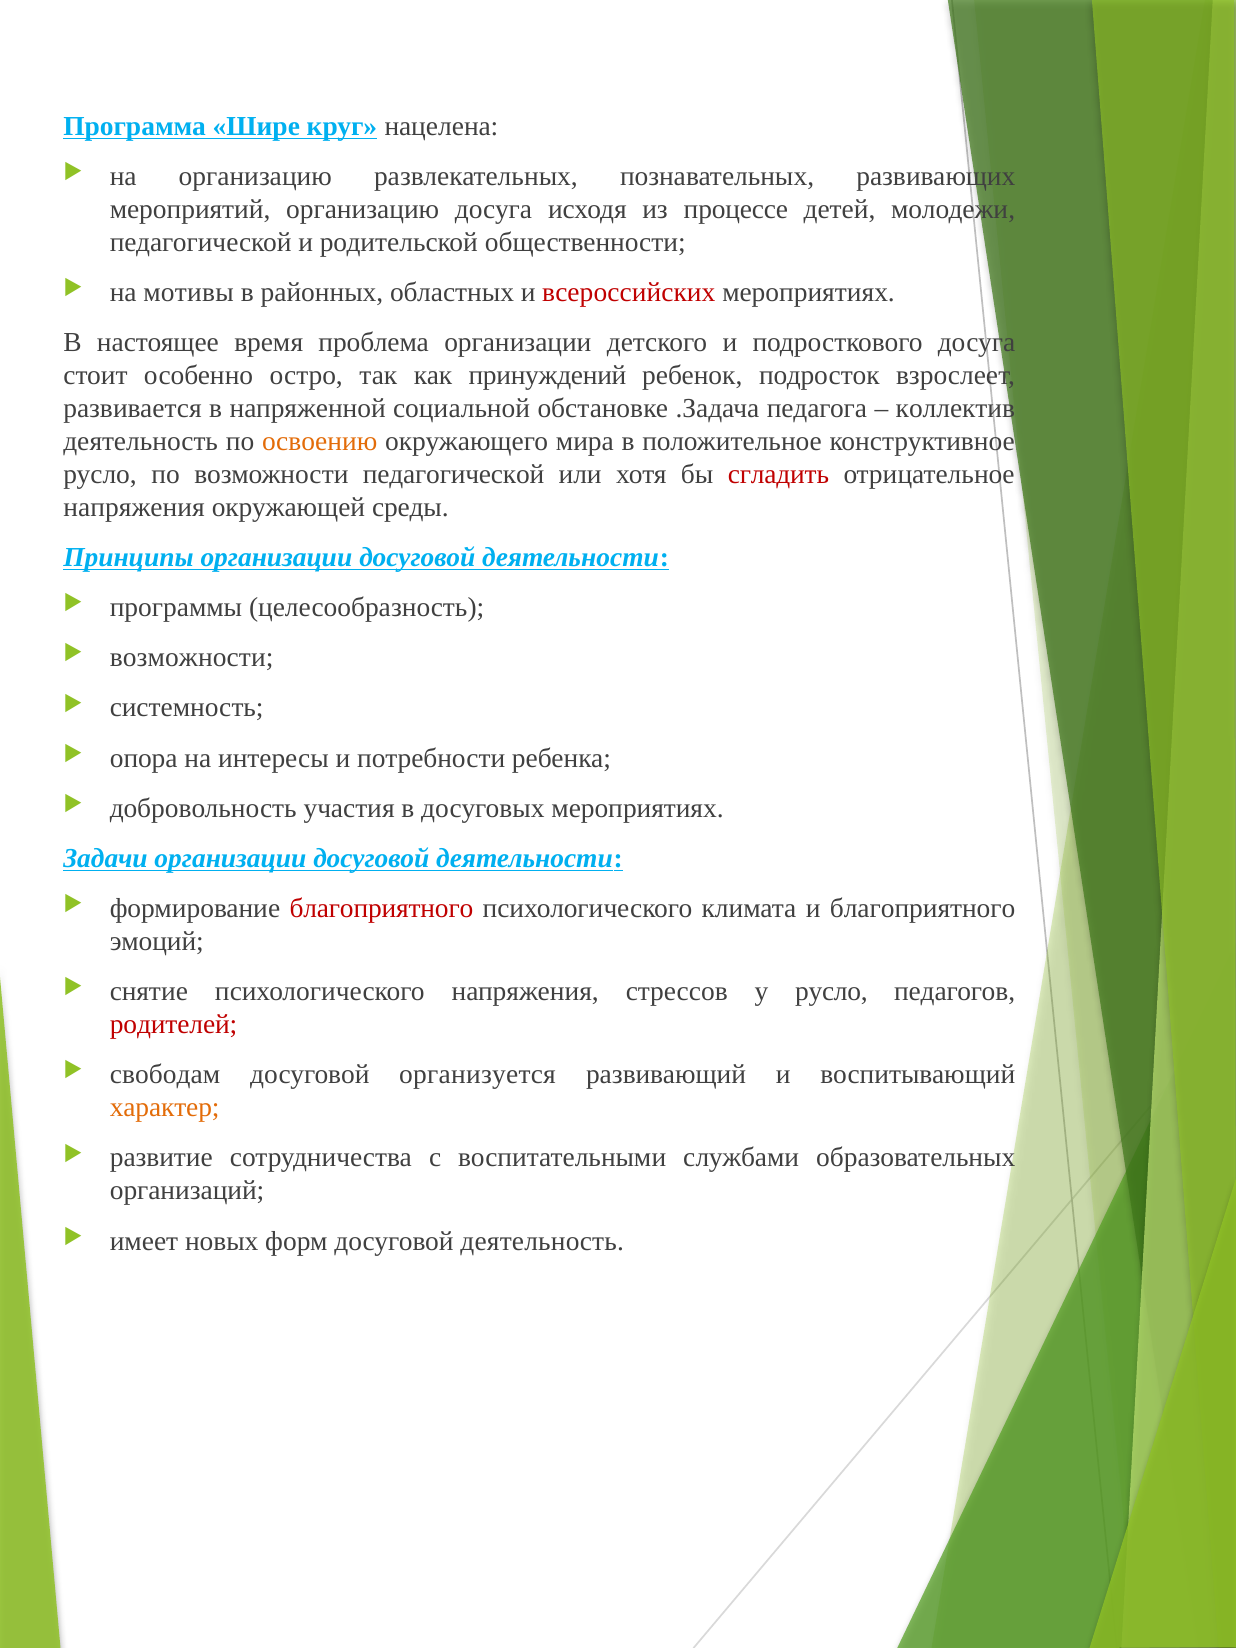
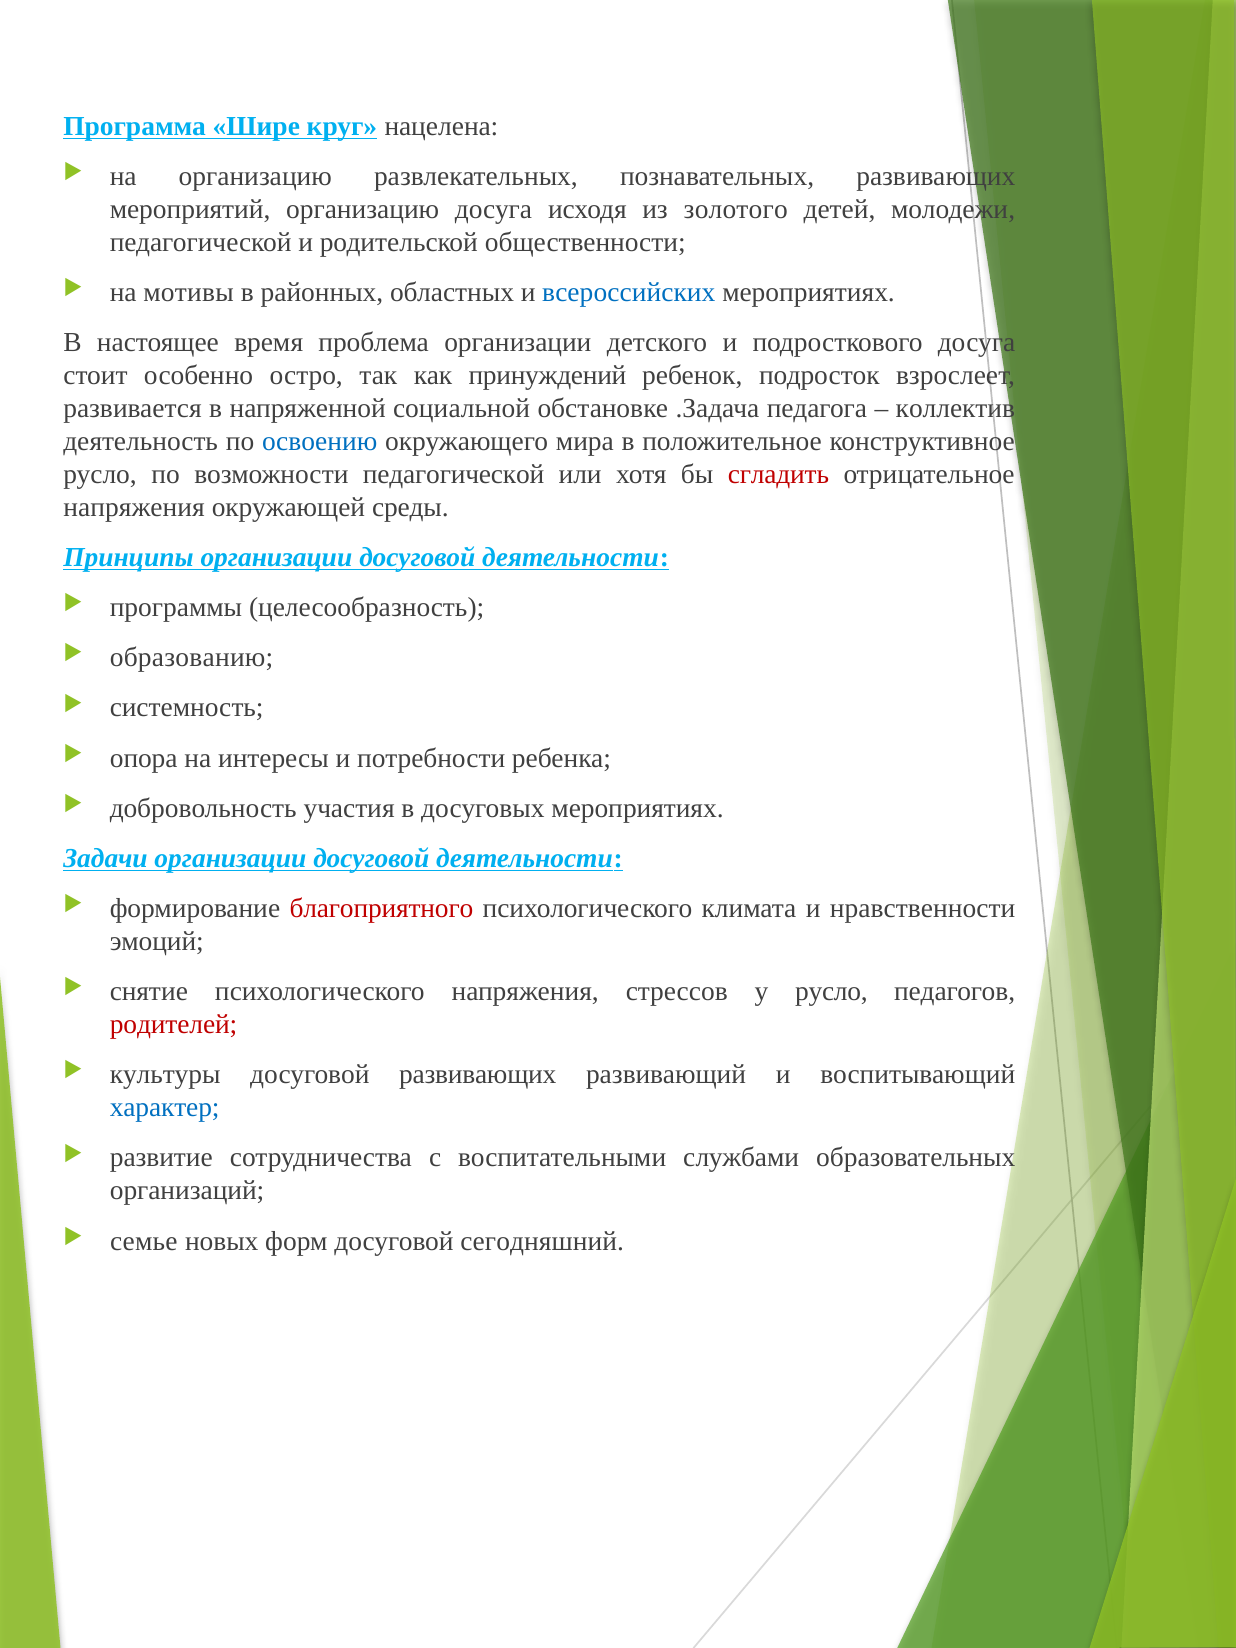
процессе: процессе -> золотого
всероссийских colour: red -> blue
освоению colour: orange -> blue
возможности at (192, 658): возможности -> образованию
и благоприятного: благоприятного -> нравственности
свободам: свободам -> культуры
досуговой организуется: организуется -> развивающих
характер colour: orange -> blue
имеет: имеет -> семье
досуговой деятельность: деятельность -> сегодняшний
